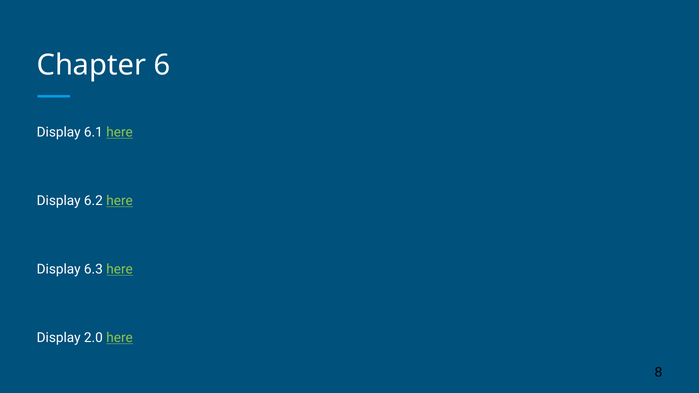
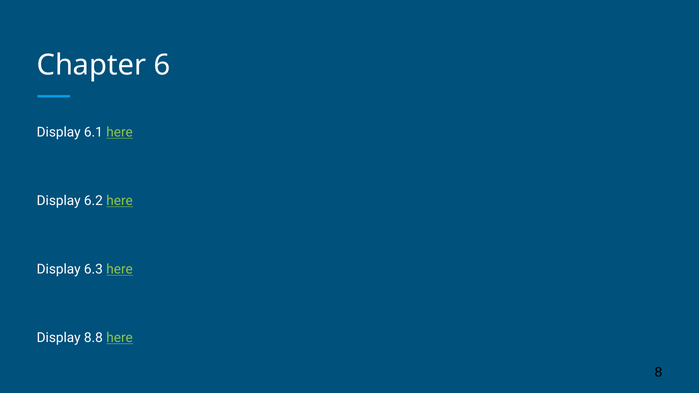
2.0: 2.0 -> 8.8
